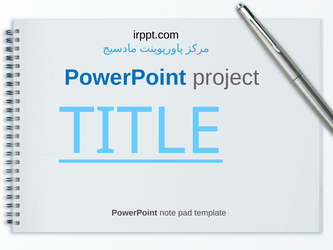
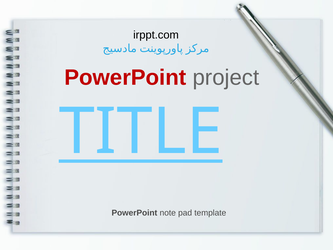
PowerPoint at (125, 78) colour: blue -> red
